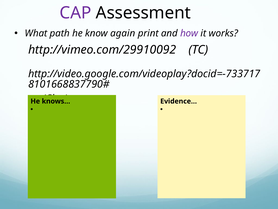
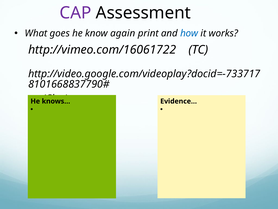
path: path -> goes
how colour: purple -> blue
http://vimeo.com/29910092: http://vimeo.com/29910092 -> http://vimeo.com/16061722
